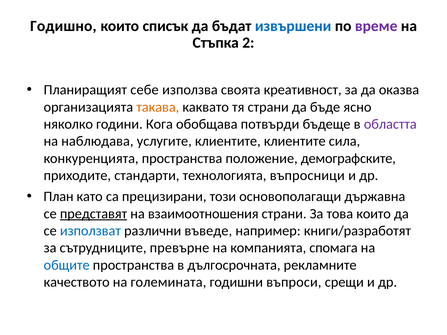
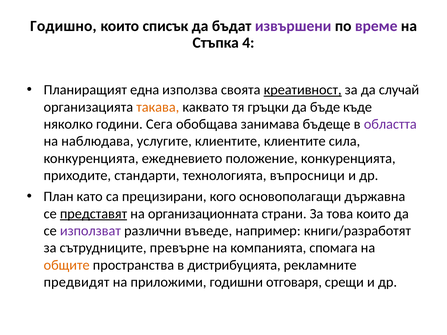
извършени colour: blue -> purple
2: 2 -> 4
себе: себе -> една
креативност underline: none -> present
оказва: оказва -> случай
тя страни: страни -> гръцки
ясно: ясно -> къде
Кога: Кога -> Сега
потвърди: потвърди -> занимава
конкуренцията пространства: пространства -> ежедневието
положение демографските: демографските -> конкуренцията
този: този -> кого
взаимоотношения: взаимоотношения -> организационната
използват colour: blue -> purple
общите colour: blue -> orange
дългосрочната: дългосрочната -> дистрибуцията
качеството: качеството -> предвидят
големината: големината -> приложими
въпроси: въпроси -> отговаря
